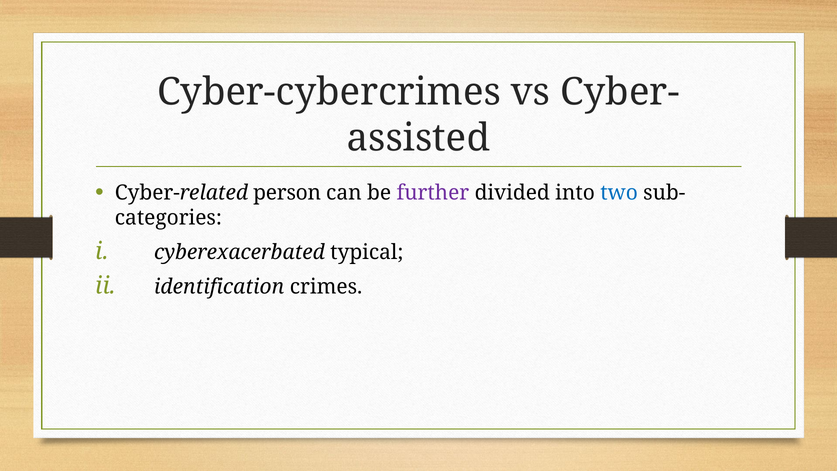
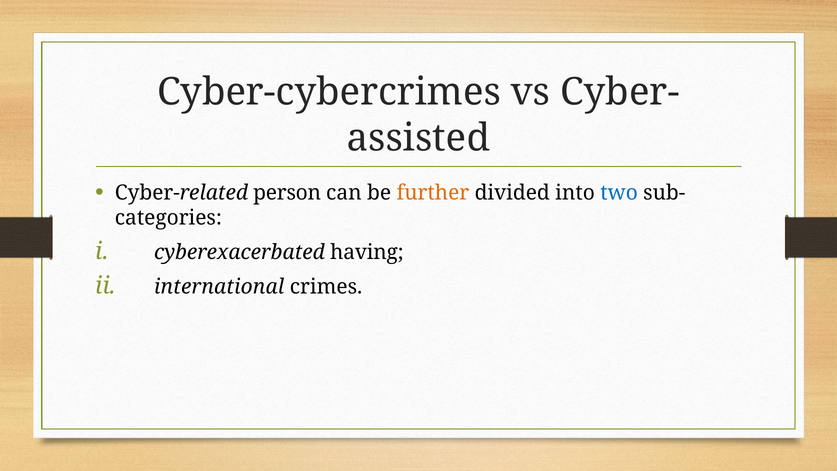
further colour: purple -> orange
typical: typical -> having
identification: identification -> international
